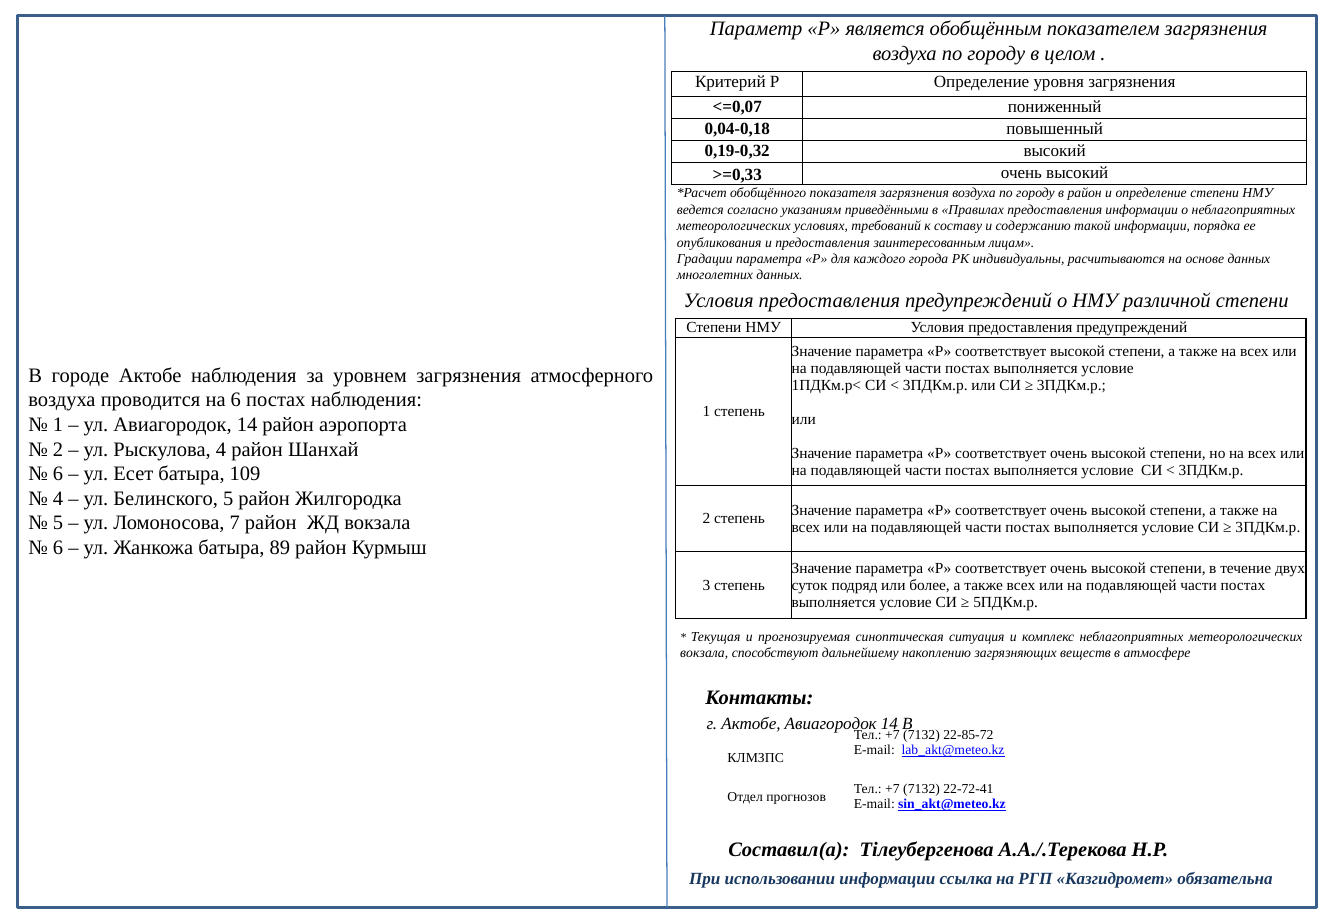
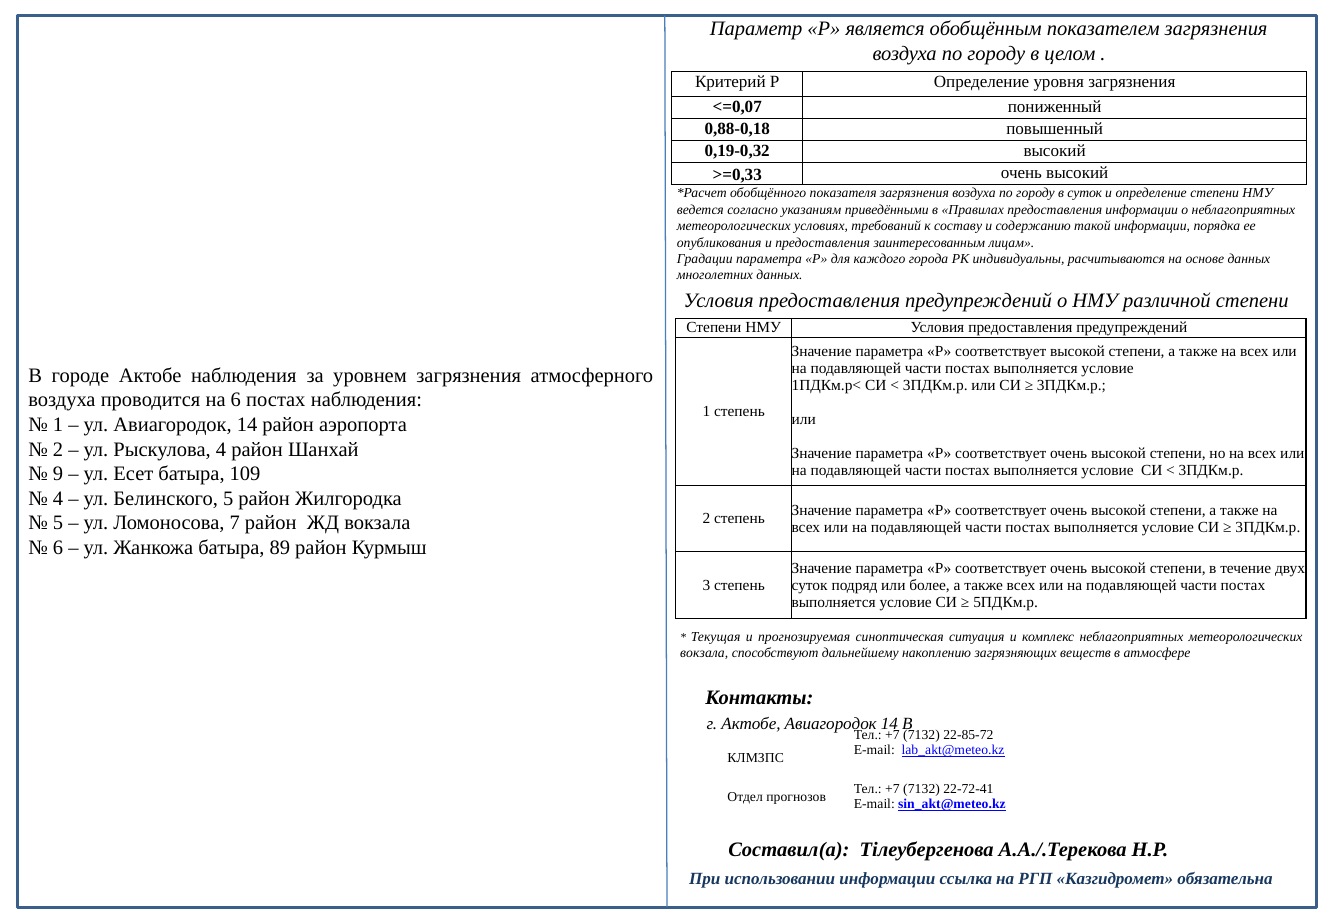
0,04-0,18: 0,04-0,18 -> 0,88-0,18
в район: район -> суток
6 at (58, 474): 6 -> 9
